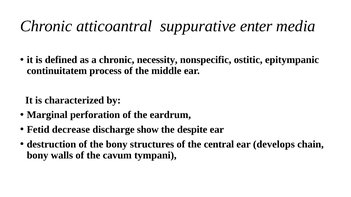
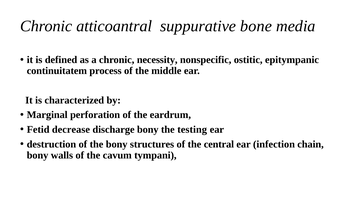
enter: enter -> bone
discharge show: show -> bony
despite: despite -> testing
develops: develops -> infection
